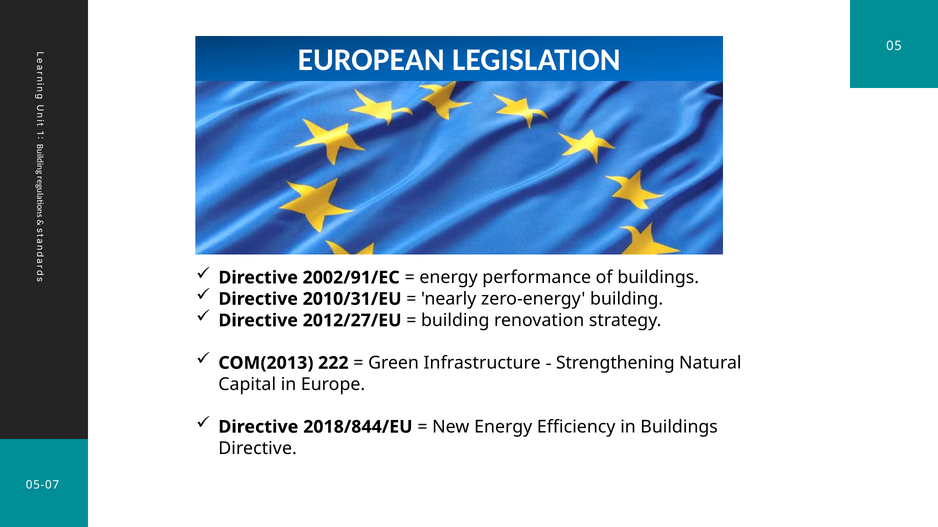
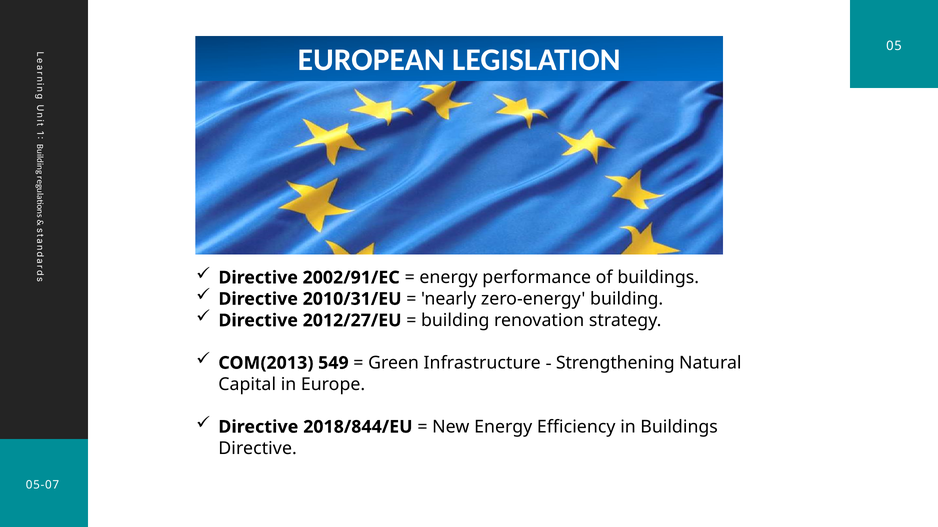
222: 222 -> 549
